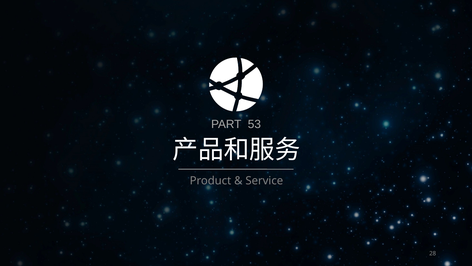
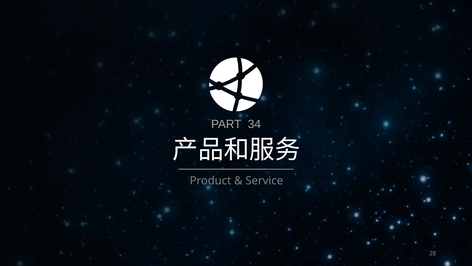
53: 53 -> 34
